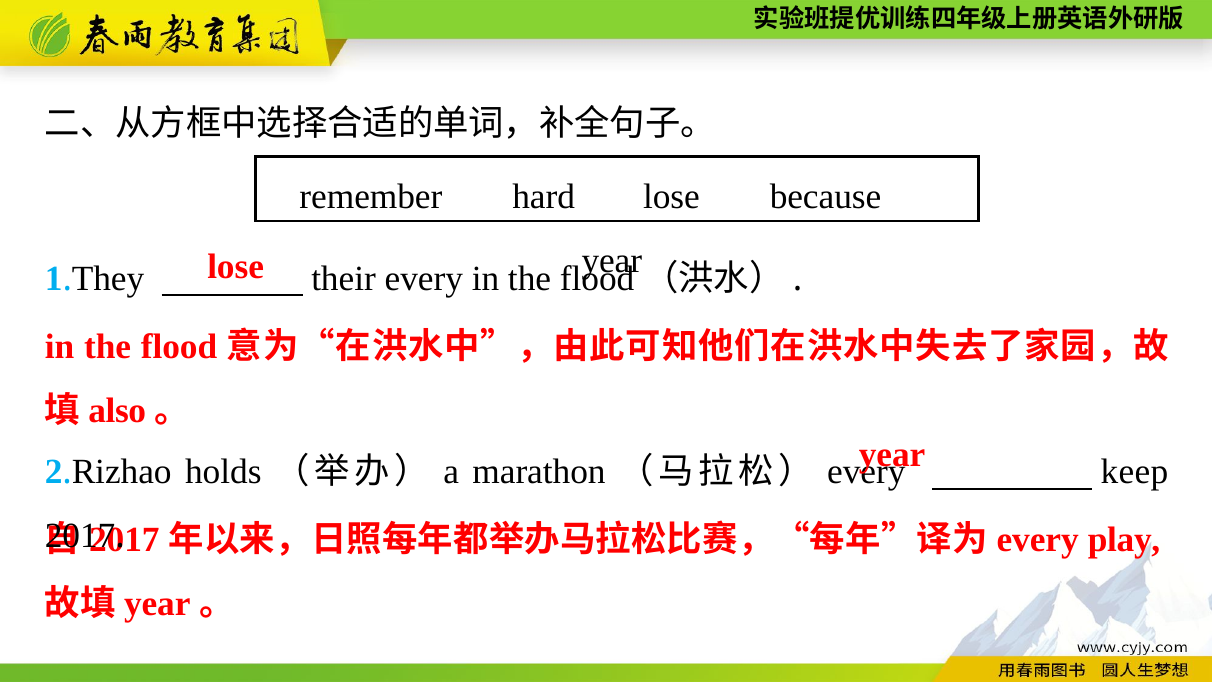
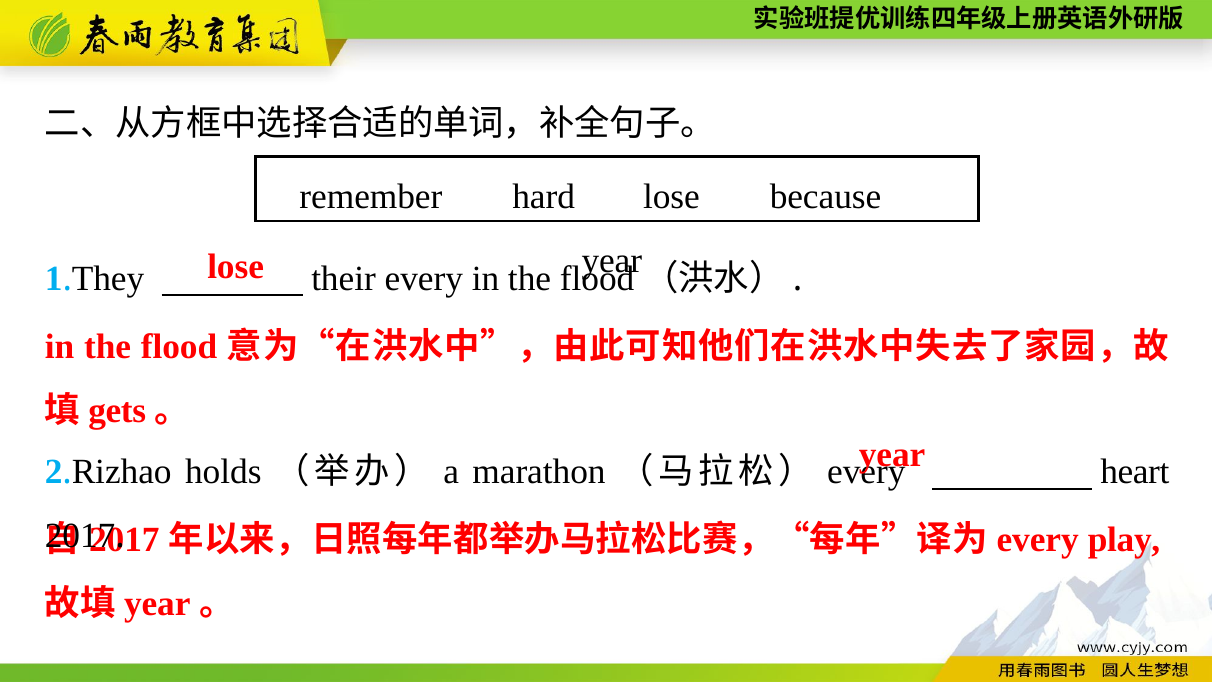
also: also -> gets
keep: keep -> heart
